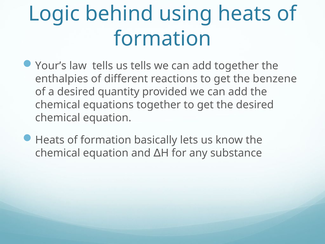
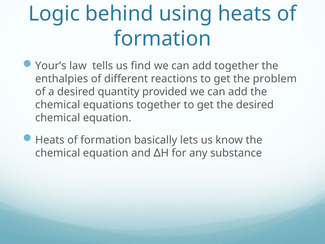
us tells: tells -> find
benzene: benzene -> problem
